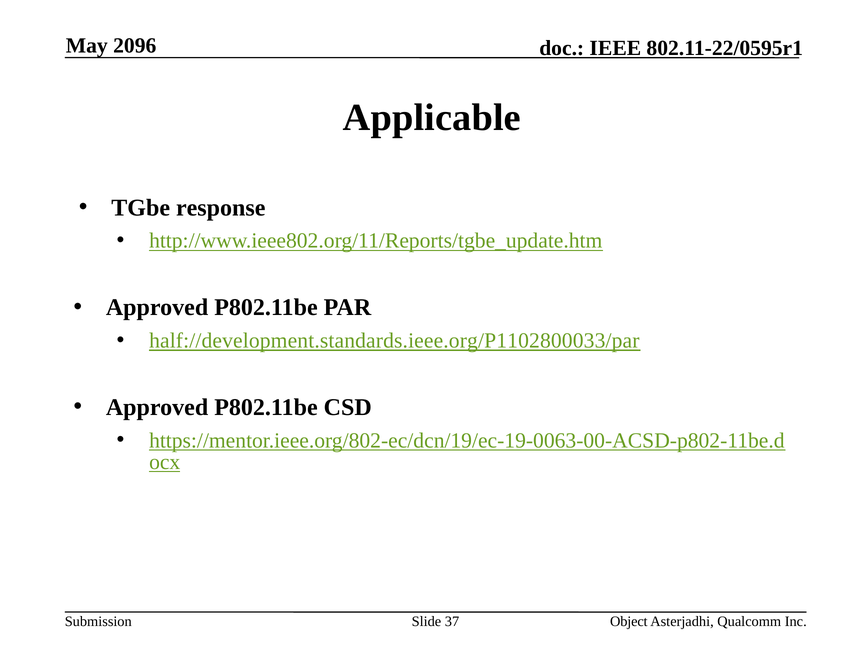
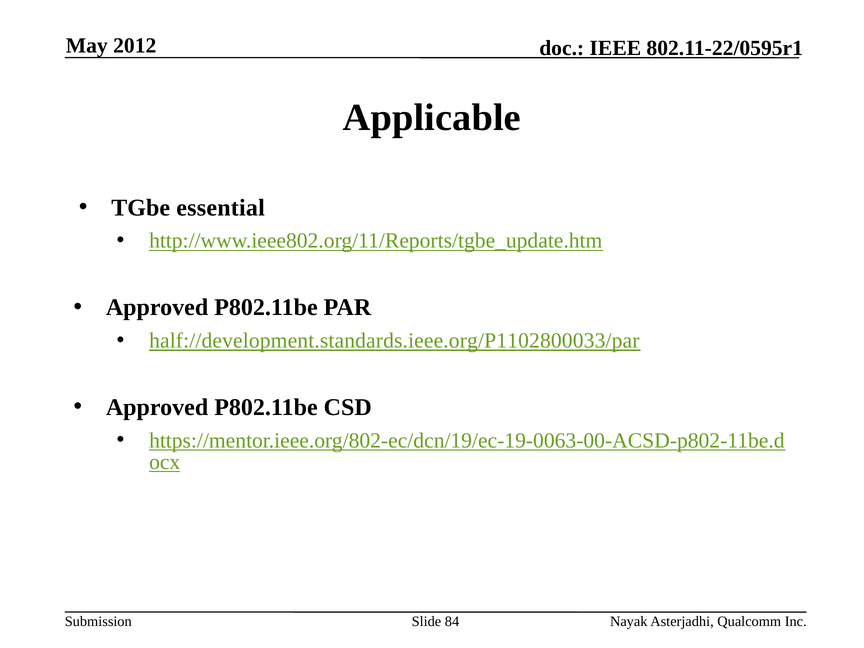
2096: 2096 -> 2012
response: response -> essential
37: 37 -> 84
Object: Object -> Nayak
